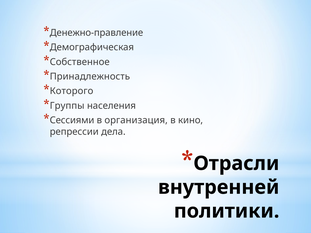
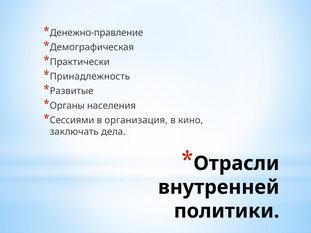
Собственное: Собственное -> Практически
Которого: Которого -> Развитые
Группы: Группы -> Органы
репрессии: репрессии -> заключать
